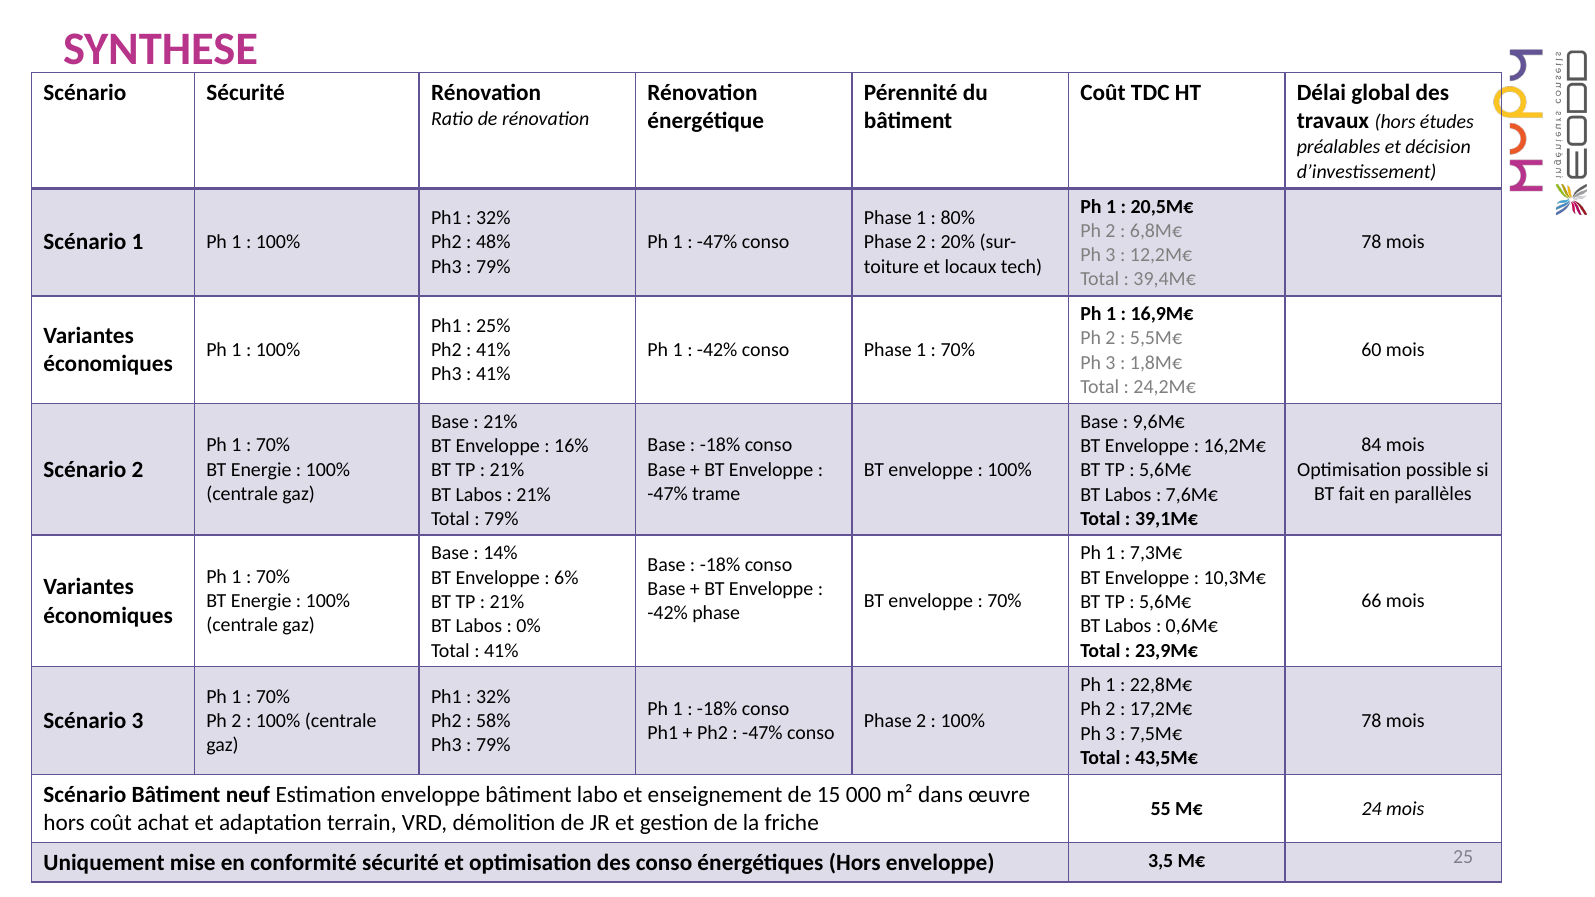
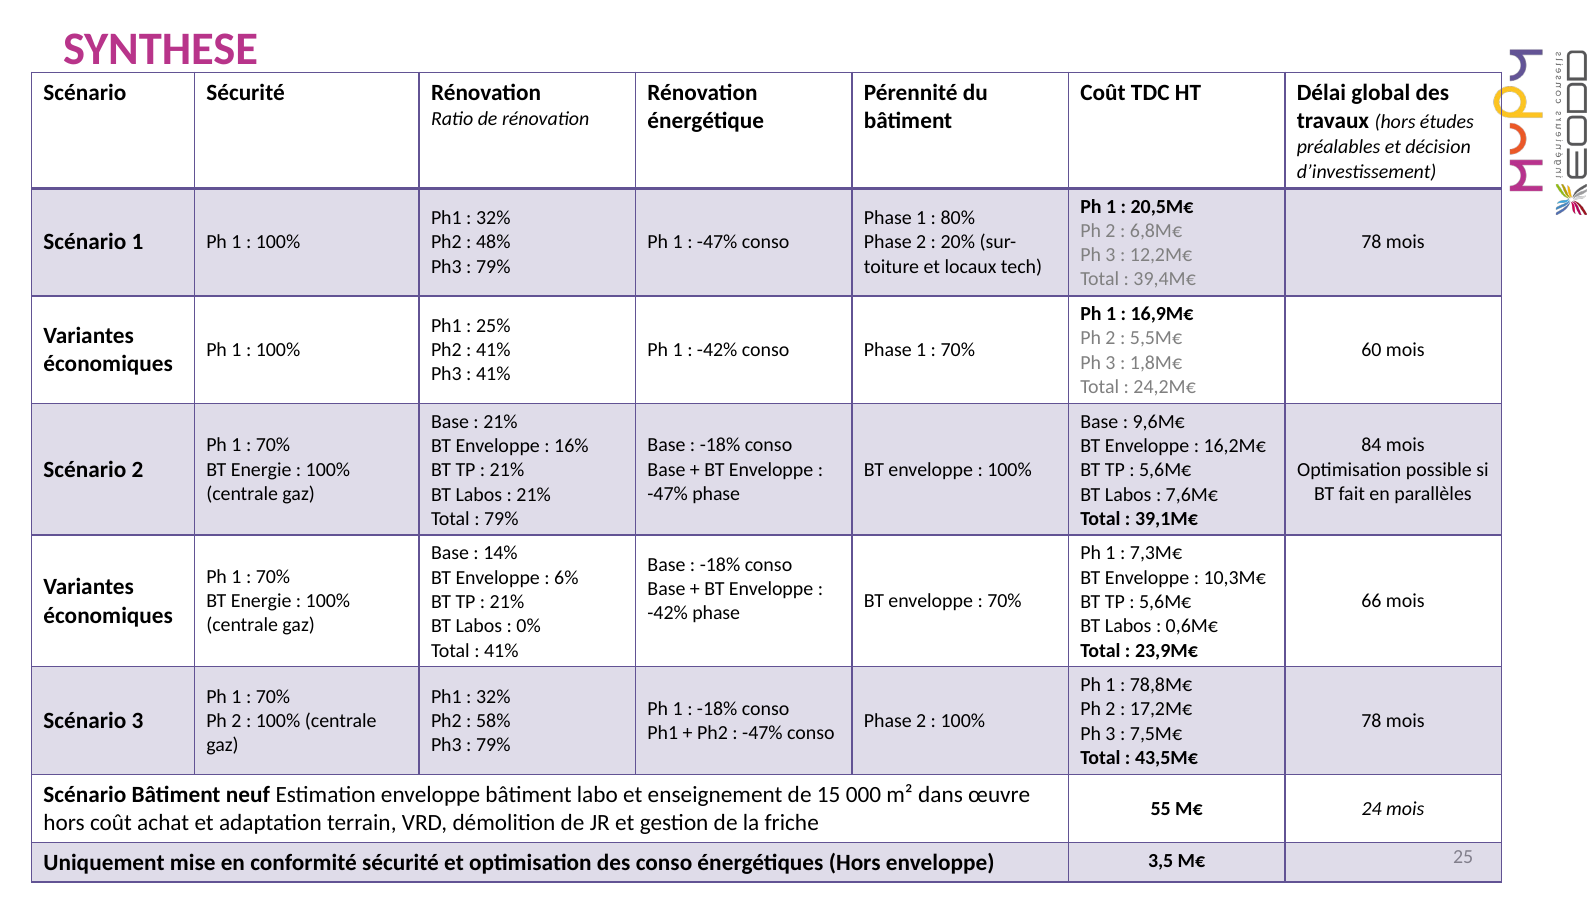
-47% trame: trame -> phase
22,8M€: 22,8M€ -> 78,8M€
